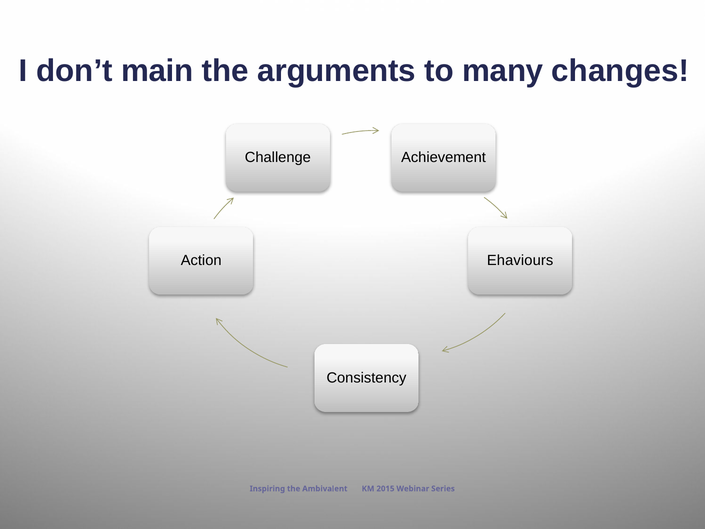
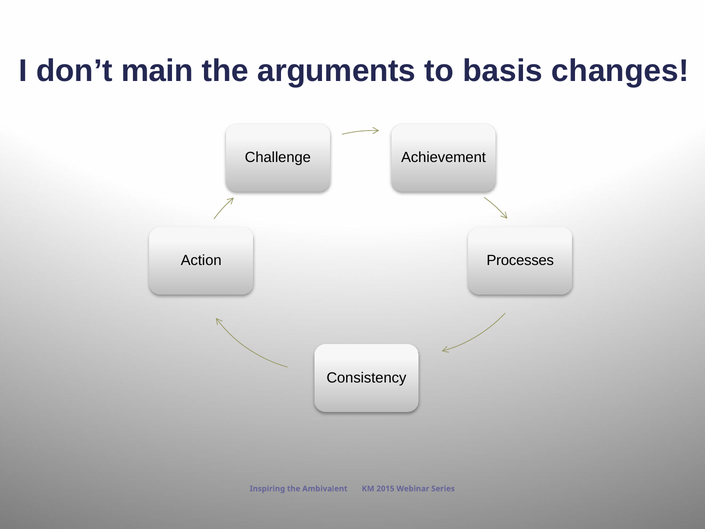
many: many -> basis
Ehaviours: Ehaviours -> Processes
